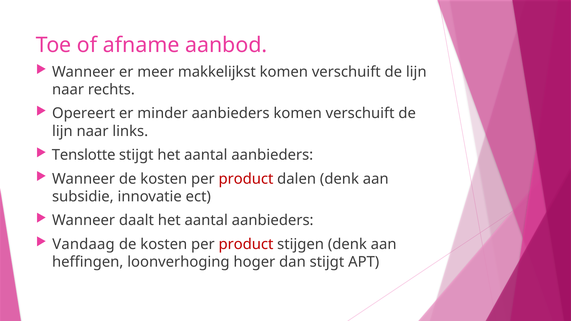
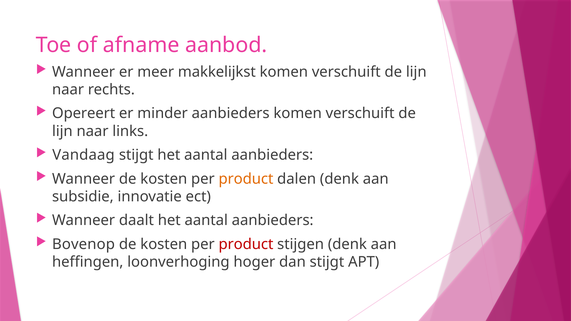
Tenslotte: Tenslotte -> Vandaag
product at (246, 179) colour: red -> orange
Vandaag: Vandaag -> Bovenop
